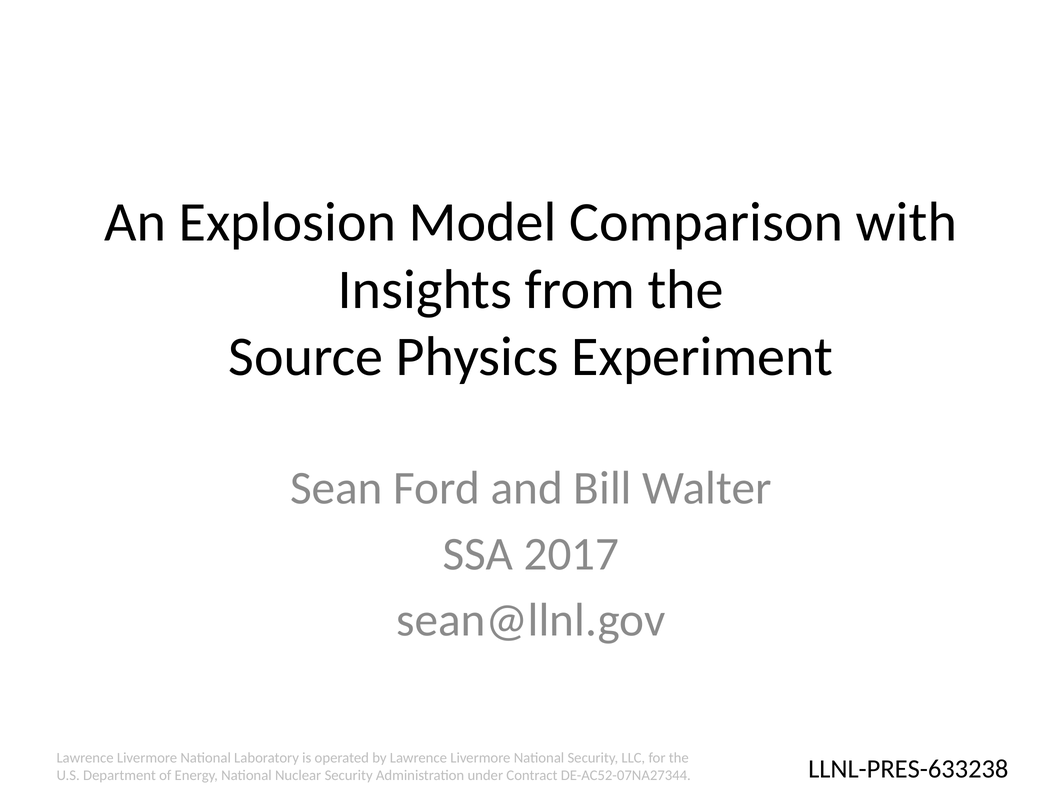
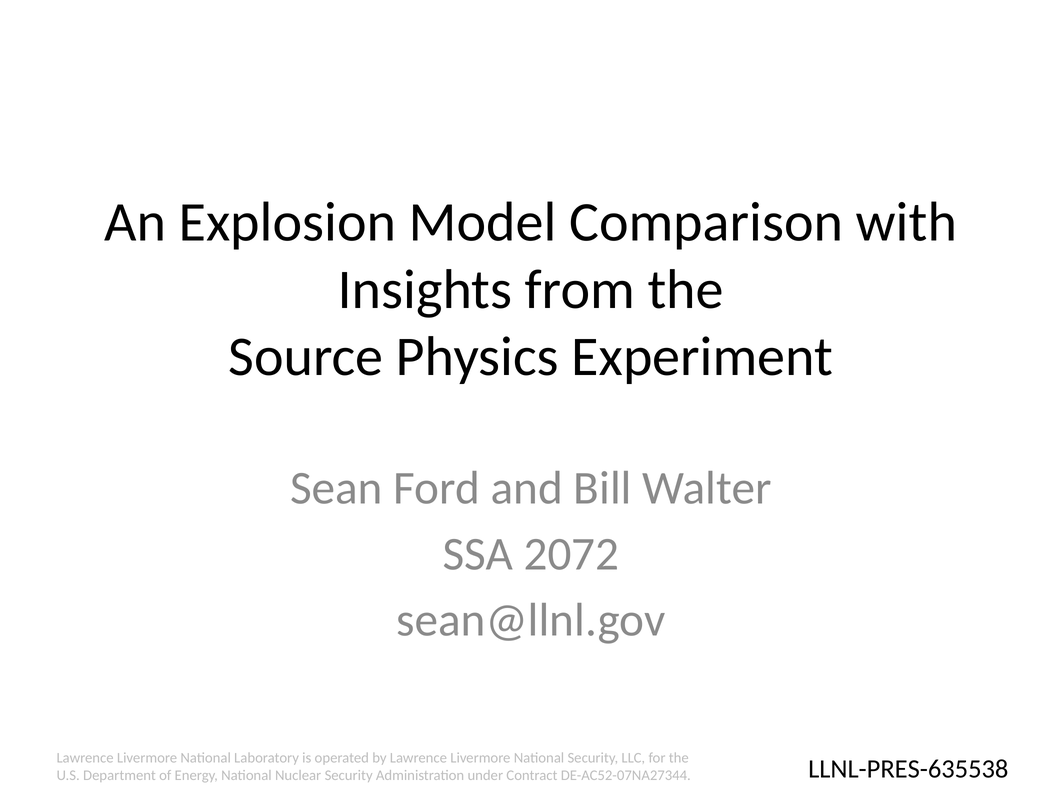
2017: 2017 -> 2072
LLNL-PRES-633238: LLNL-PRES-633238 -> LLNL-PRES-635538
